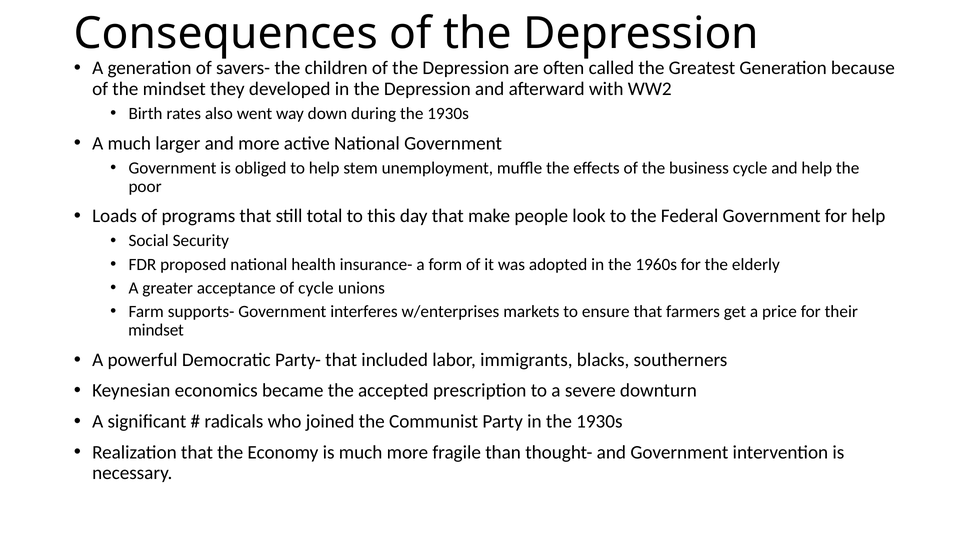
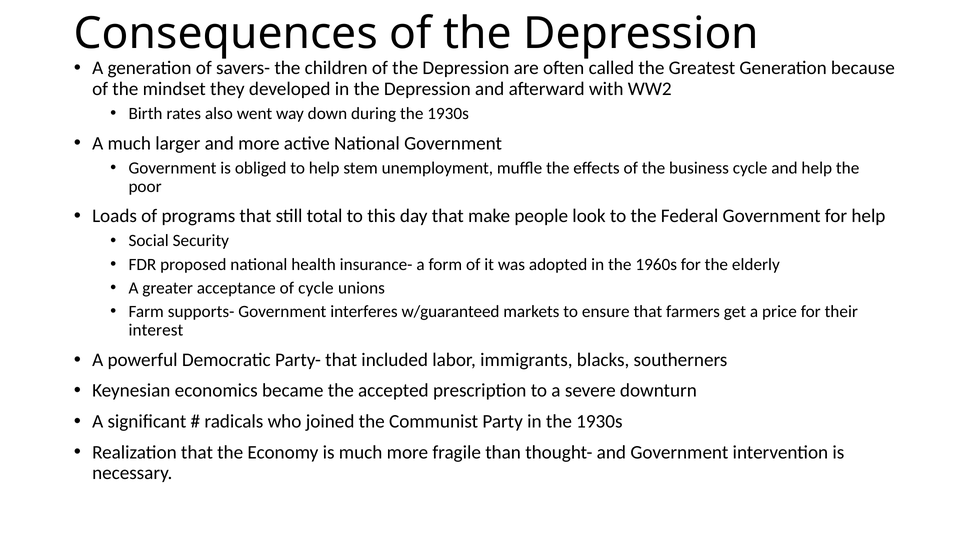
w/enterprises: w/enterprises -> w/guaranteed
mindset at (156, 330): mindset -> interest
